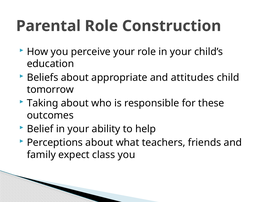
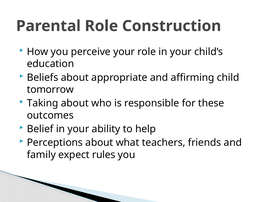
attitudes: attitudes -> affirming
class: class -> rules
